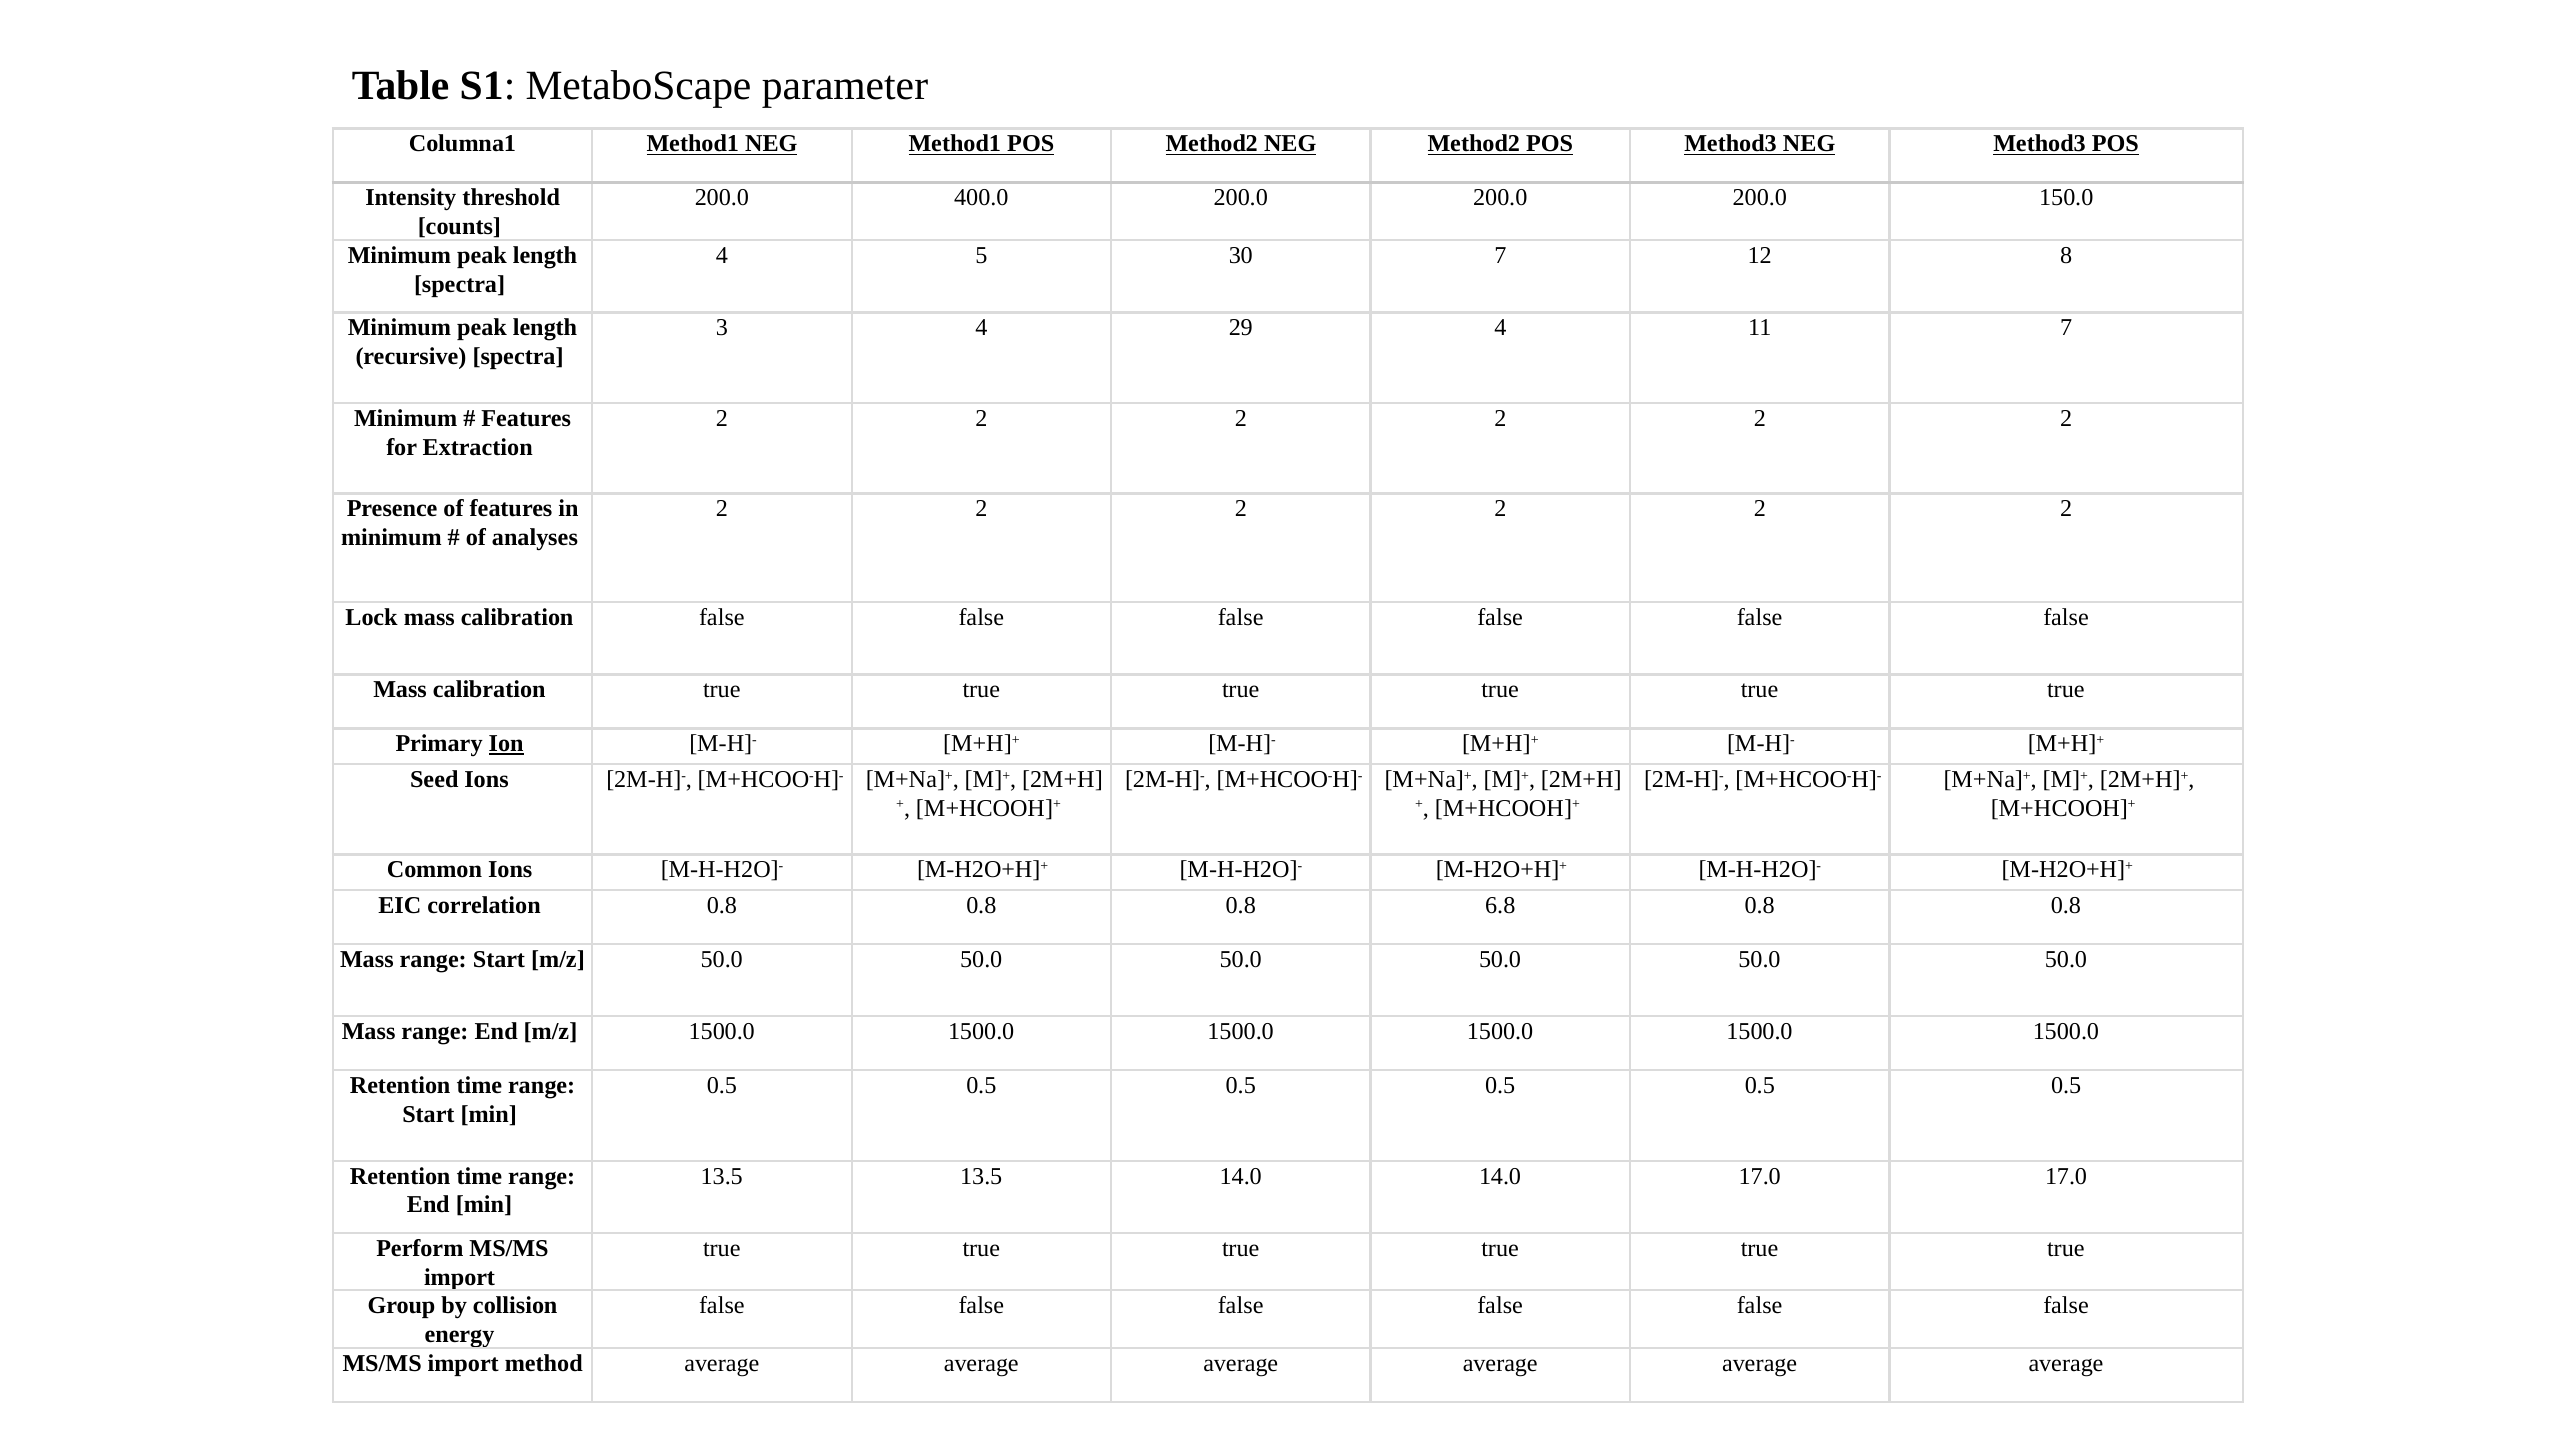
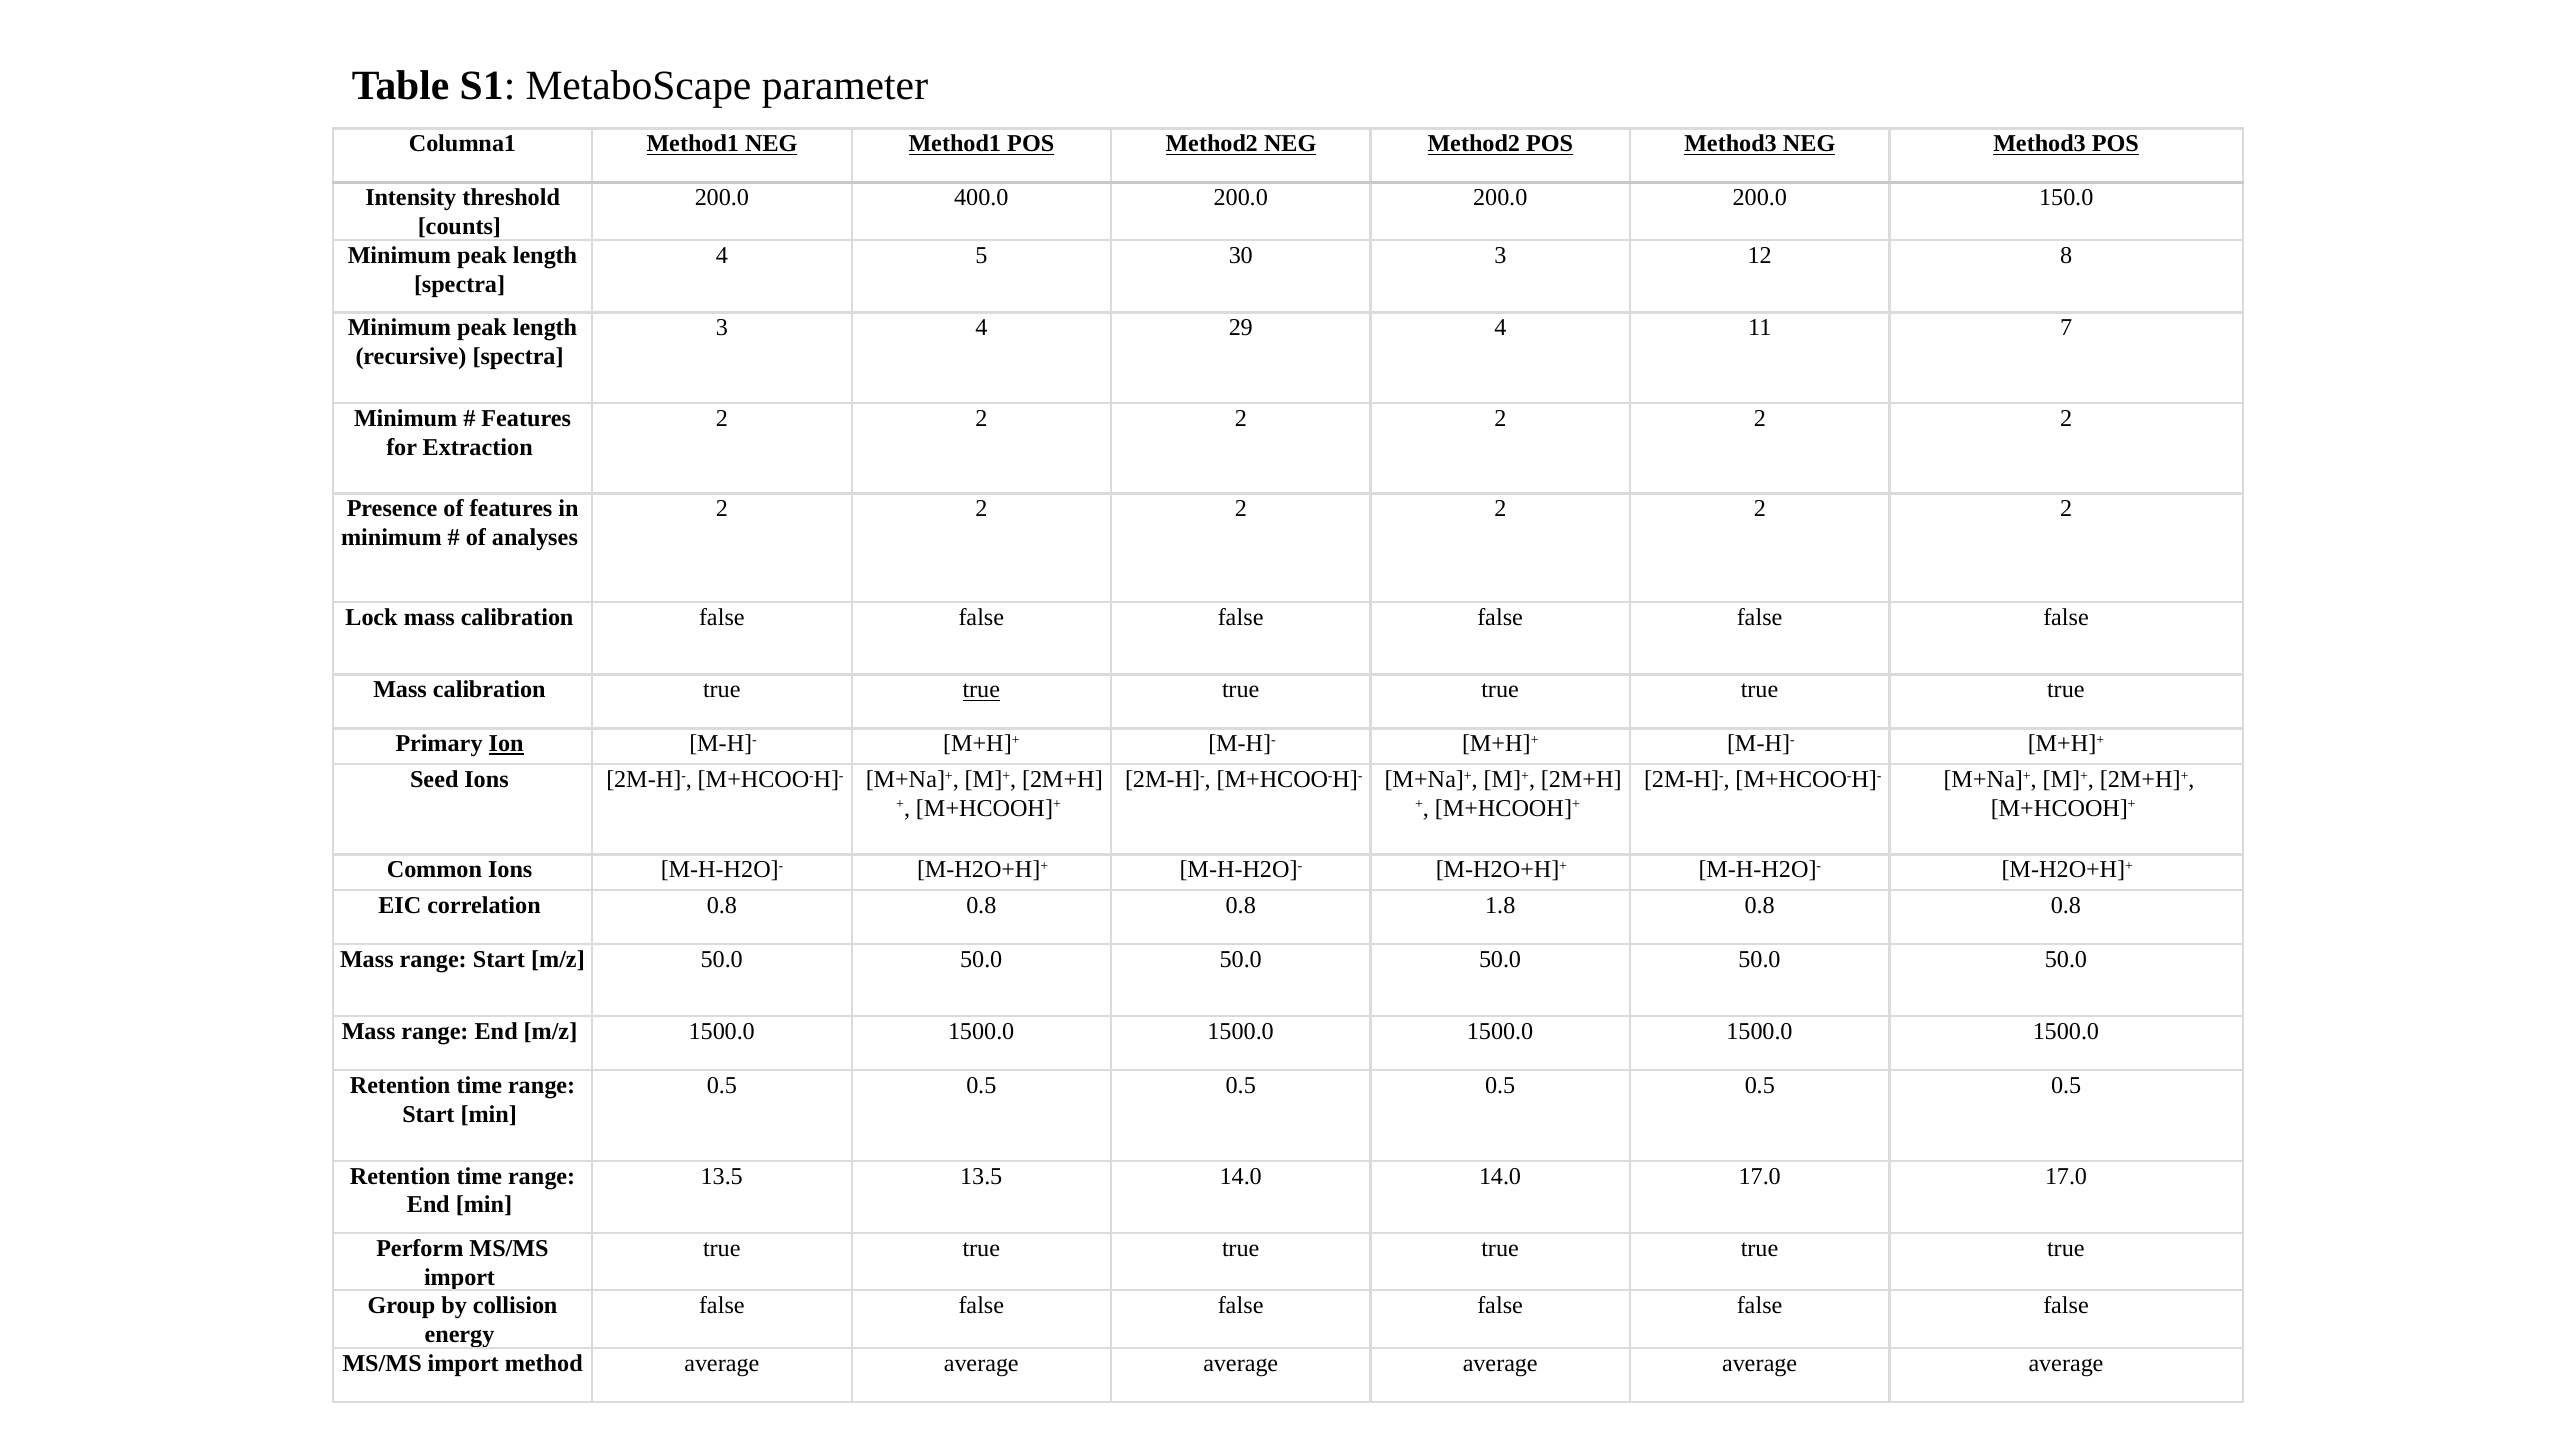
30 7: 7 -> 3
true at (981, 690) underline: none -> present
6.8: 6.8 -> 1.8
